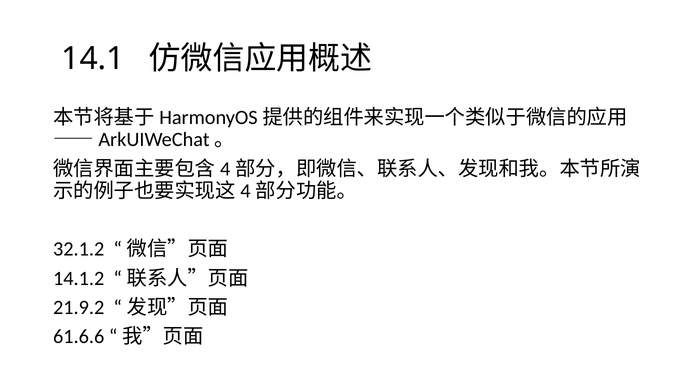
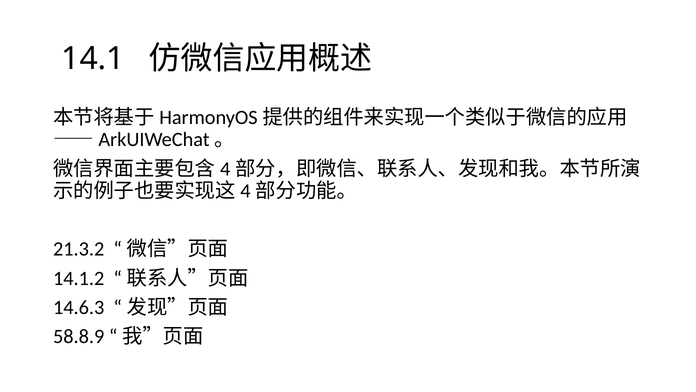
32.1.2: 32.1.2 -> 21.3.2
21.9.2: 21.9.2 -> 14.6.3
61.6.6: 61.6.6 -> 58.8.9
